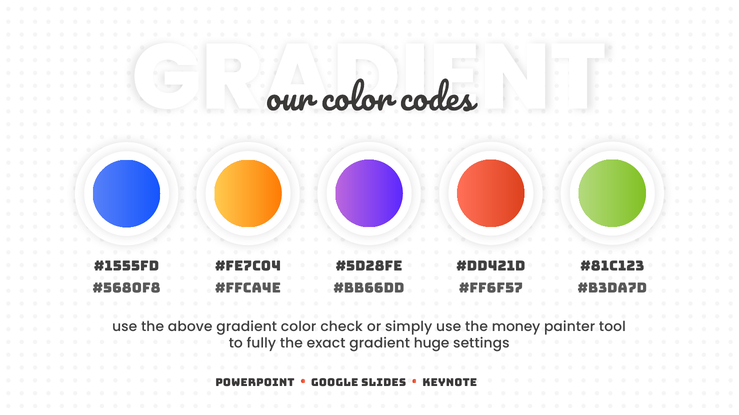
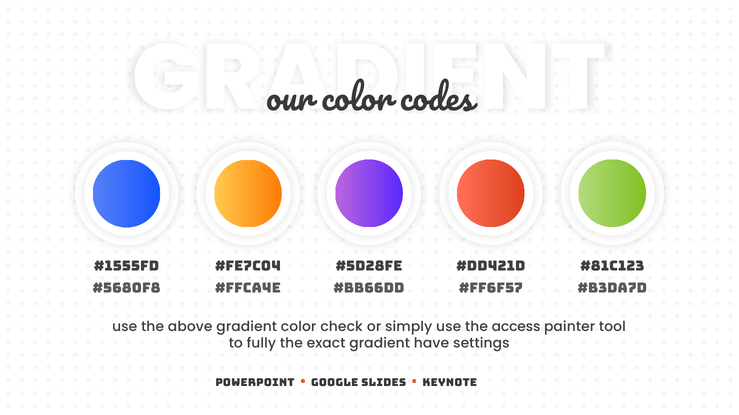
money: money -> access
huge: huge -> have
